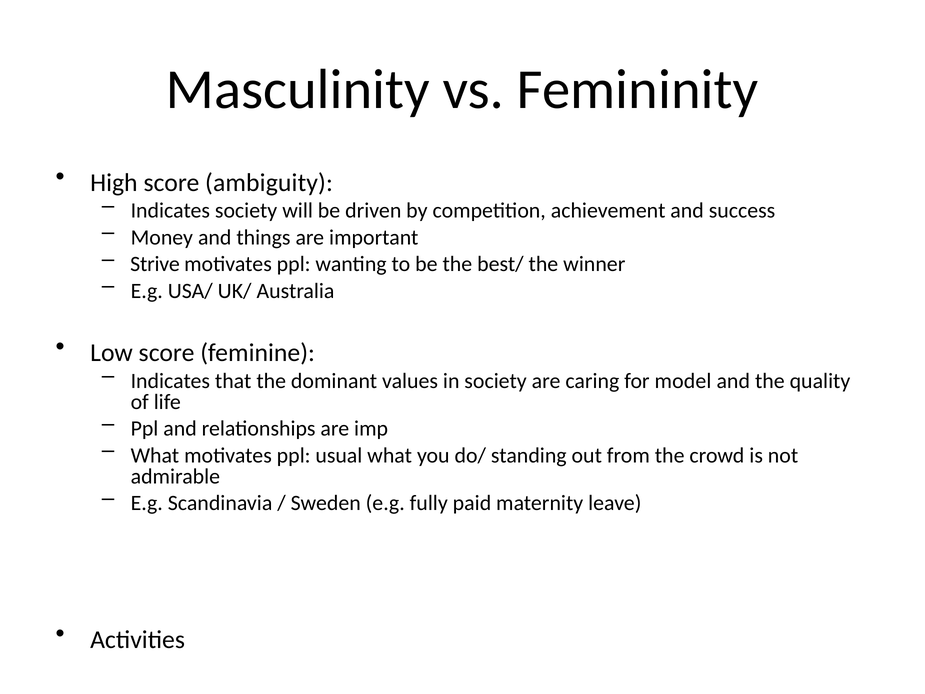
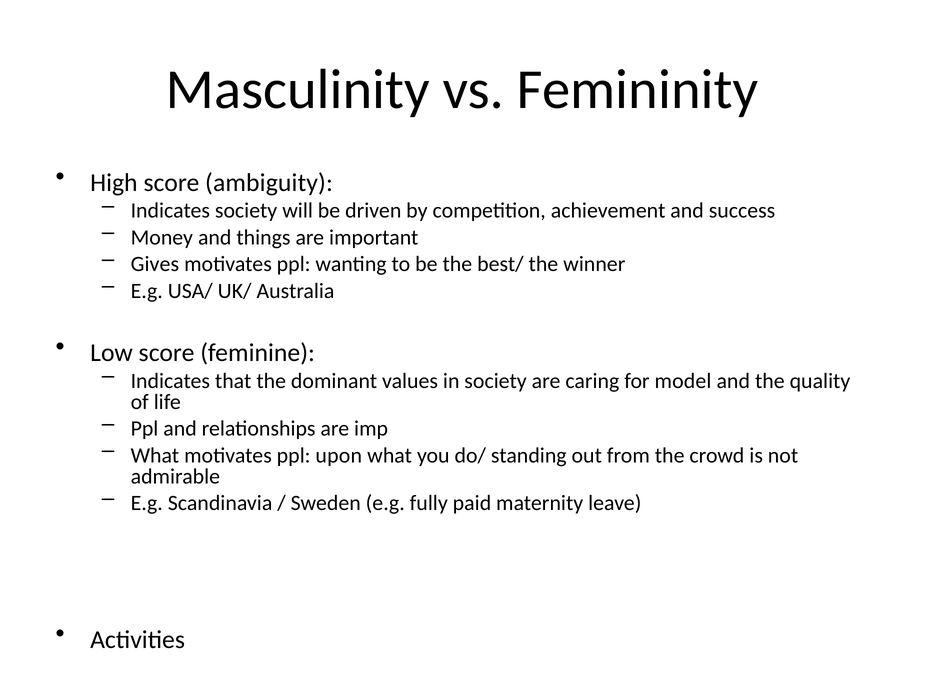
Strive: Strive -> Gives
usual: usual -> upon
